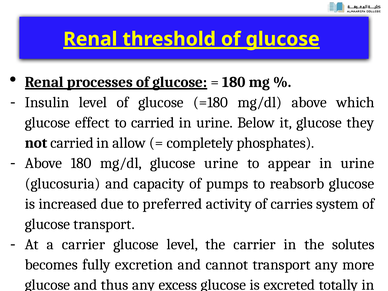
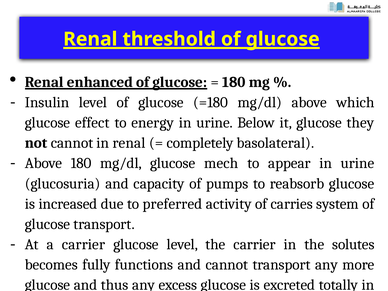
processes: processes -> enhanced
to carried: carried -> energy
not carried: carried -> cannot
in allow: allow -> renal
phosphates: phosphates -> basolateral
glucose urine: urine -> mech
excretion: excretion -> functions
